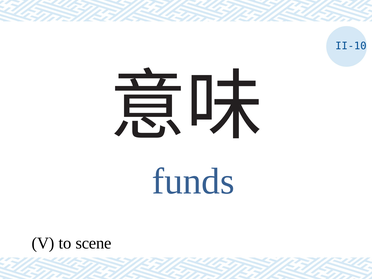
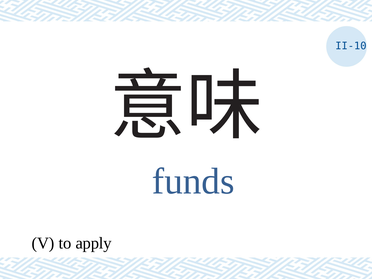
scene: scene -> apply
